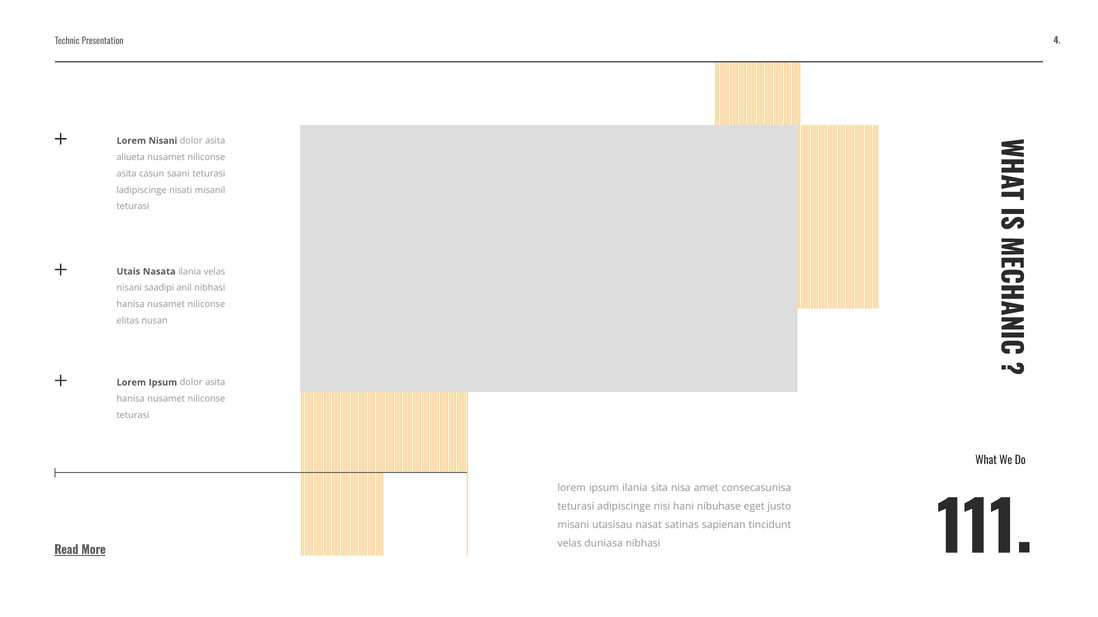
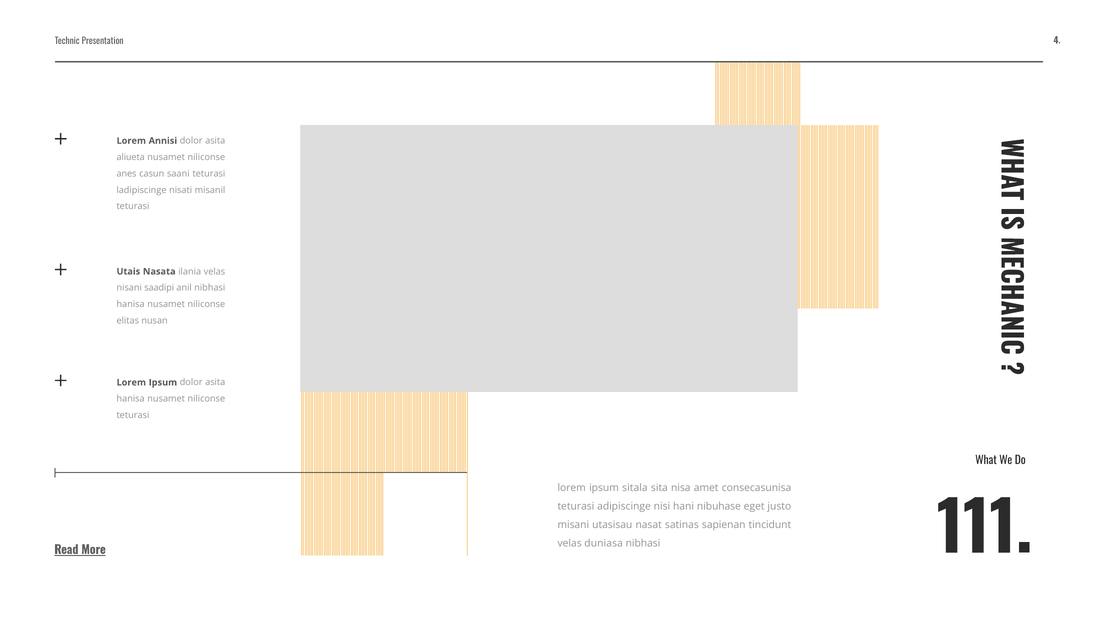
Lorem Nisani: Nisani -> Annisi
asita at (126, 174): asita -> anes
ipsum ilania: ilania -> sitala
